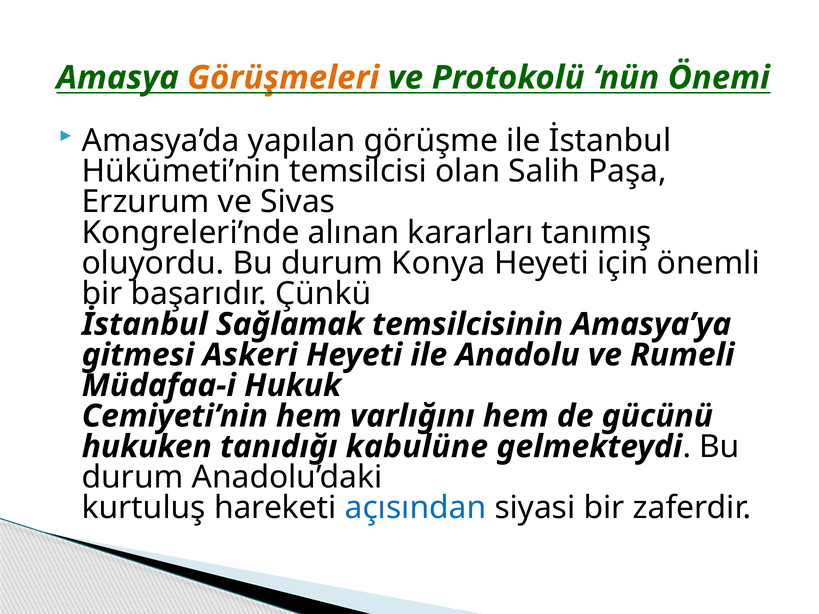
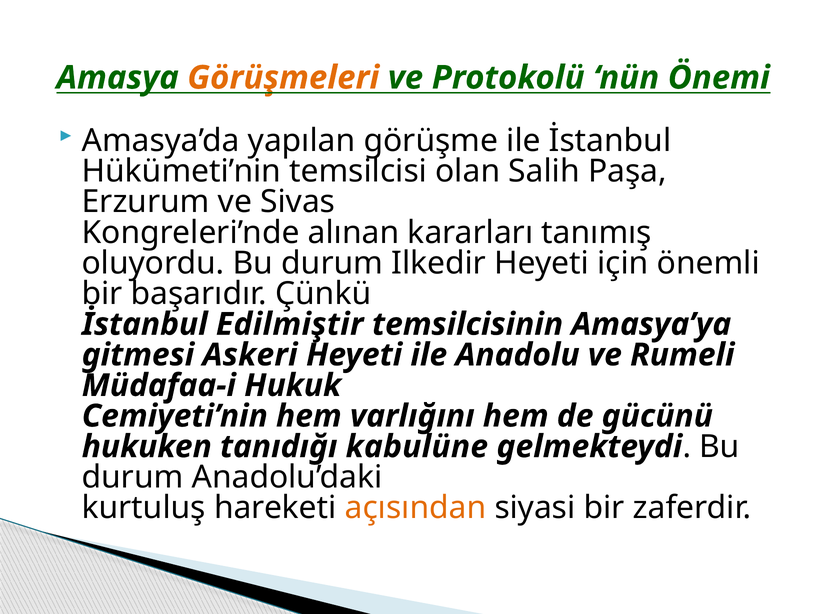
Konya: Konya -> Ilkedir
Sağlamak: Sağlamak -> Edilmiştir
açısından colour: blue -> orange
